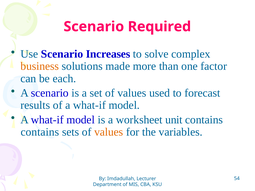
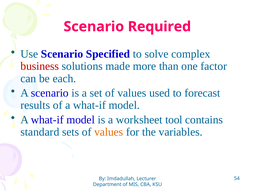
Increases: Increases -> Specified
business colour: orange -> red
unit: unit -> tool
contains at (40, 132): contains -> standard
